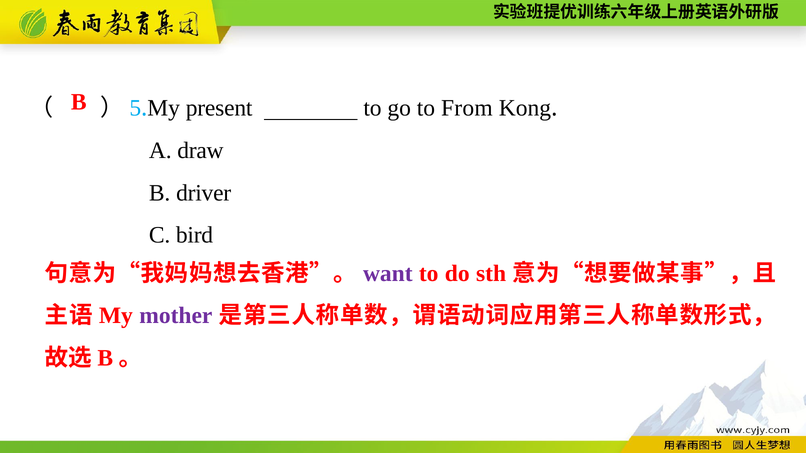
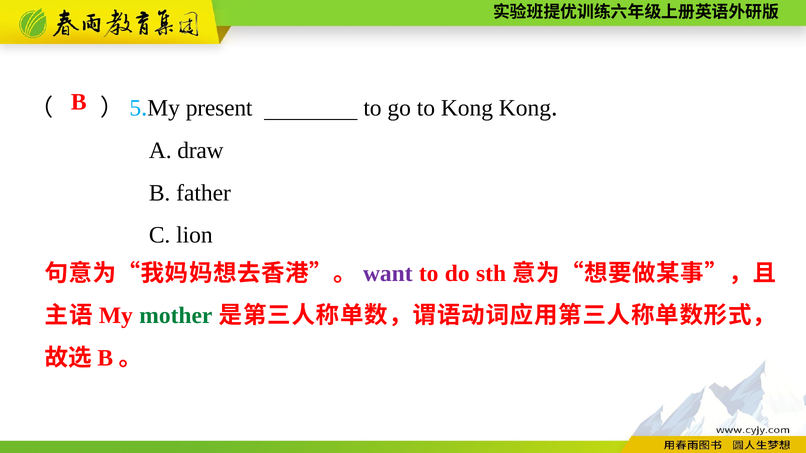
to From: From -> Kong
driver: driver -> father
bird: bird -> lion
mother colour: purple -> green
